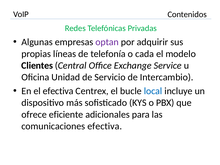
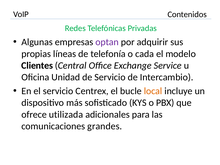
el efectiva: efectiva -> servicio
local colour: blue -> orange
eficiente: eficiente -> utilizada
comunicaciones efectiva: efectiva -> grandes
